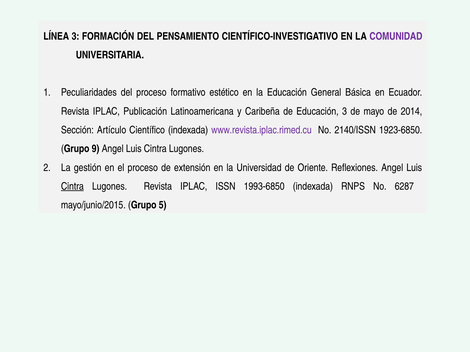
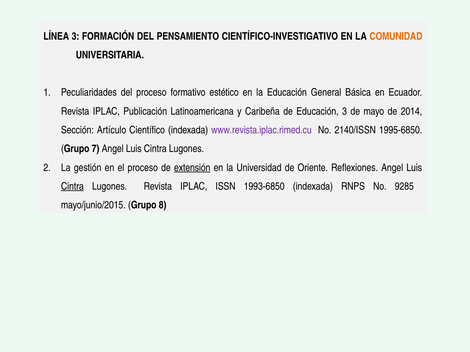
COMUNIDAD colour: purple -> orange
1923-6850: 1923-6850 -> 1995-6850
9: 9 -> 7
extensión underline: none -> present
6287: 6287 -> 9285
5: 5 -> 8
